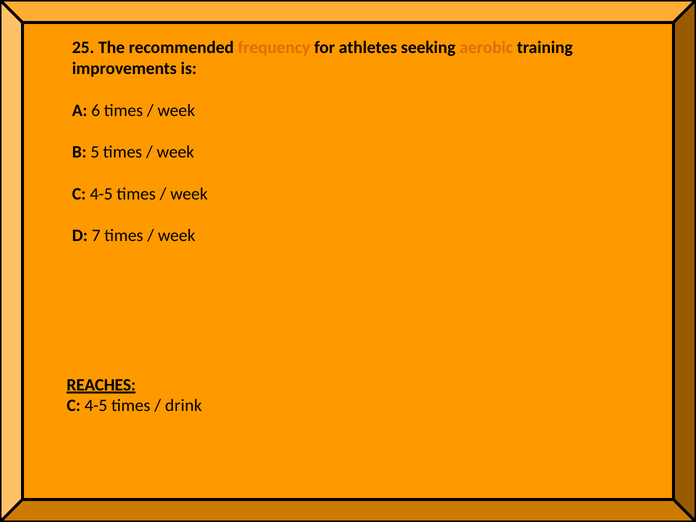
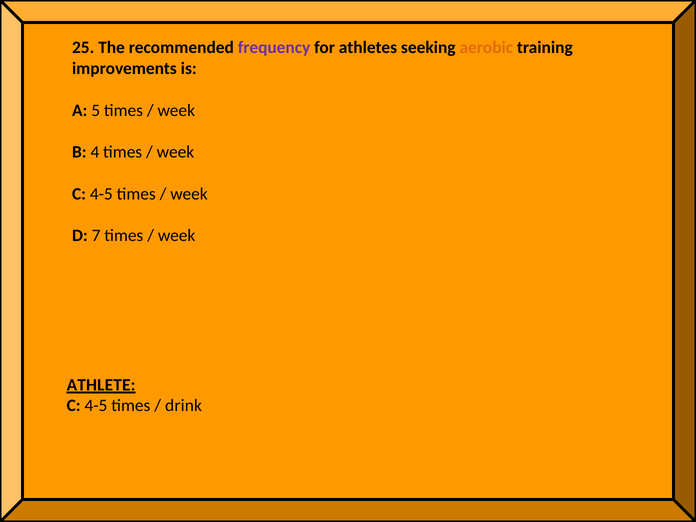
frequency colour: orange -> purple
6: 6 -> 5
5: 5 -> 4
REACHES: REACHES -> ATHLETE
